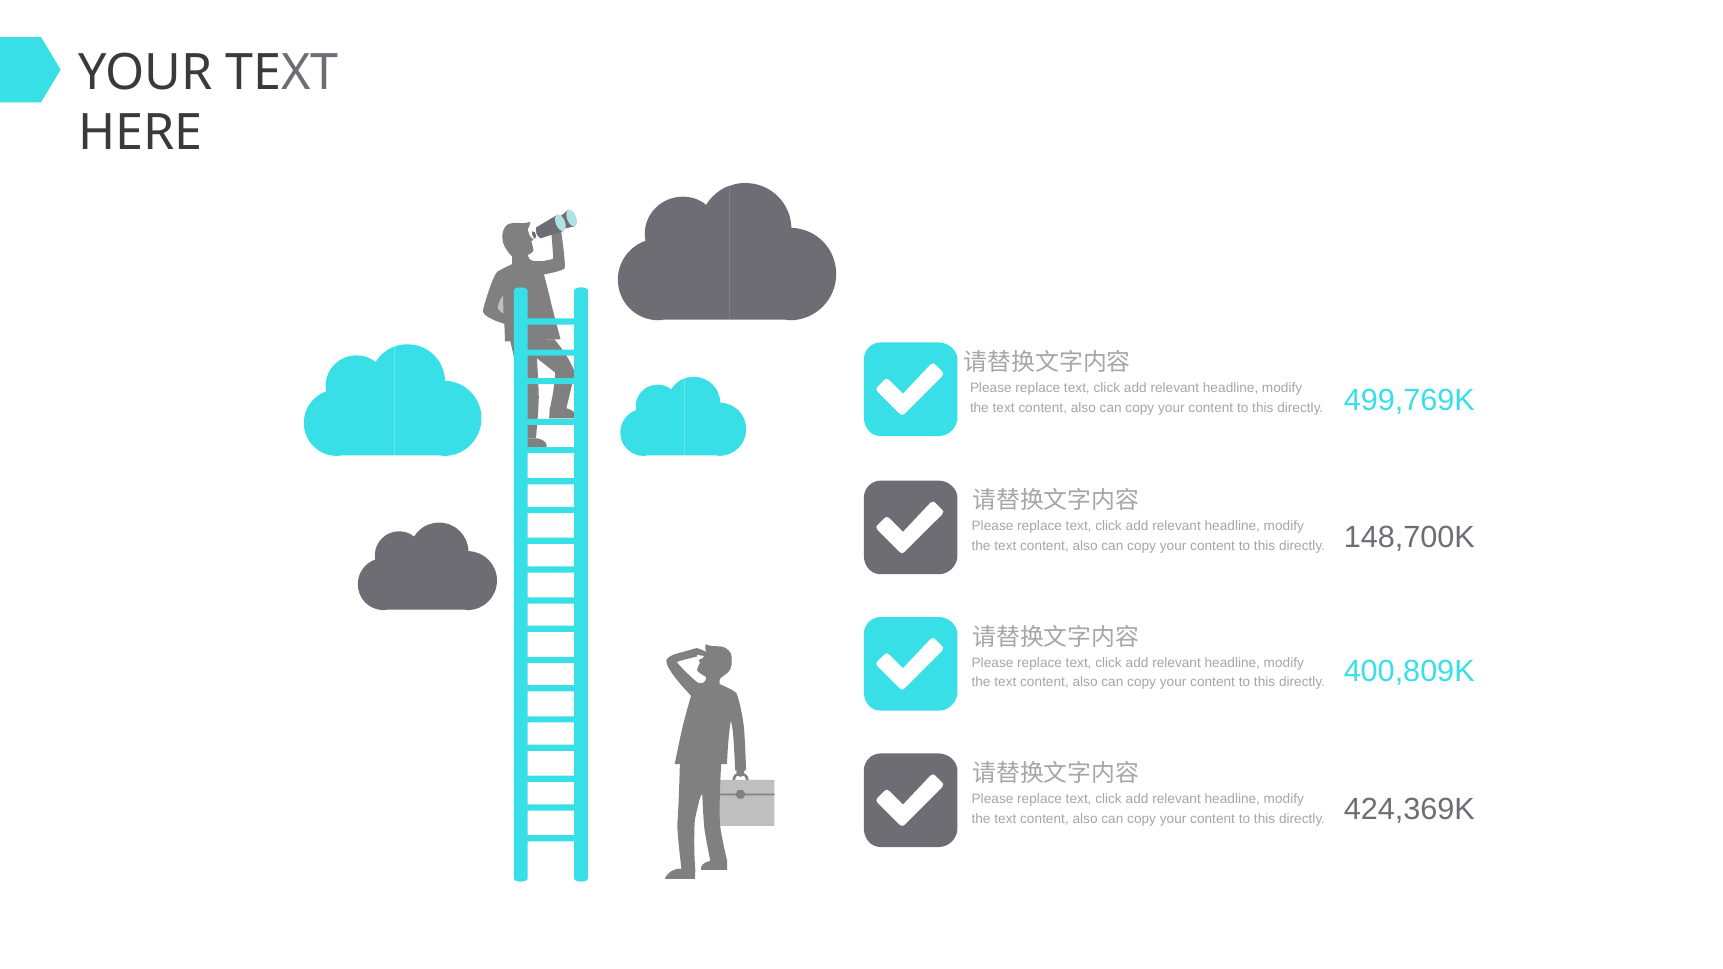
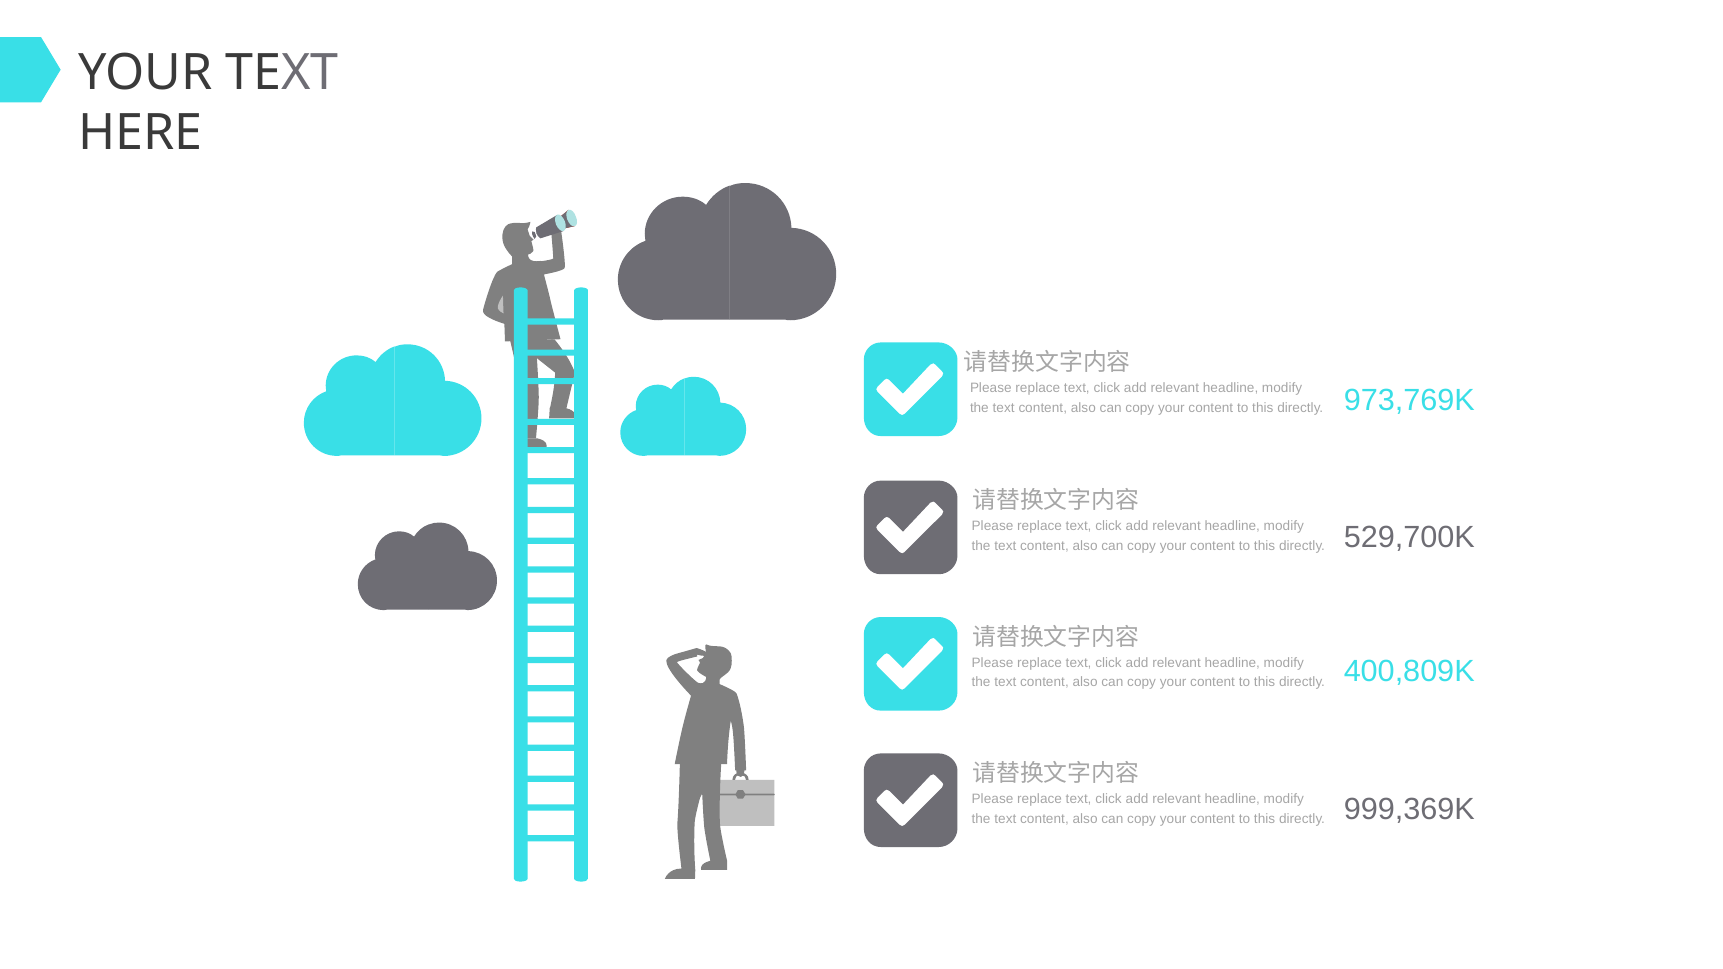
499,769K: 499,769K -> 973,769K
148,700K: 148,700K -> 529,700K
424,369K: 424,369K -> 999,369K
